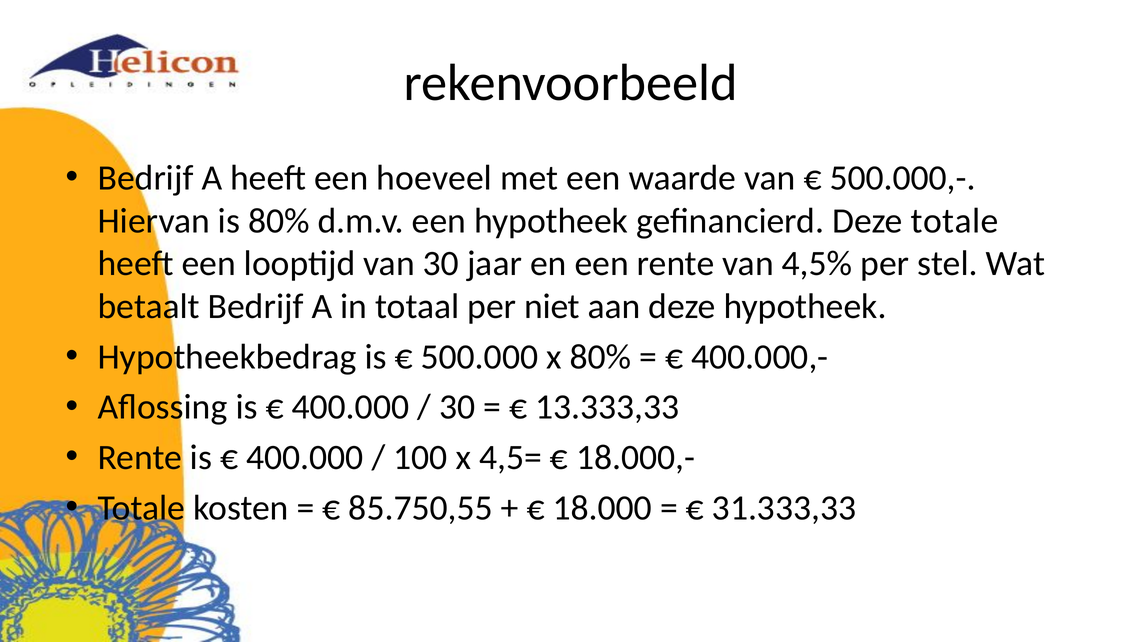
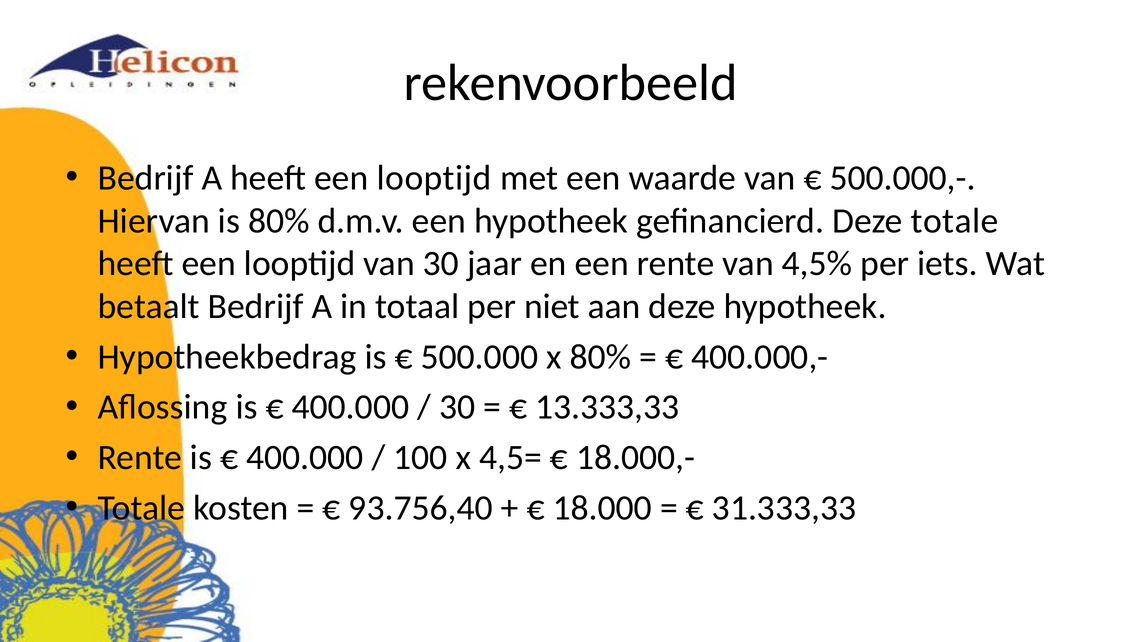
A heeft een hoeveel: hoeveel -> looptijd
stel: stel -> iets
85.750,55: 85.750,55 -> 93.756,40
